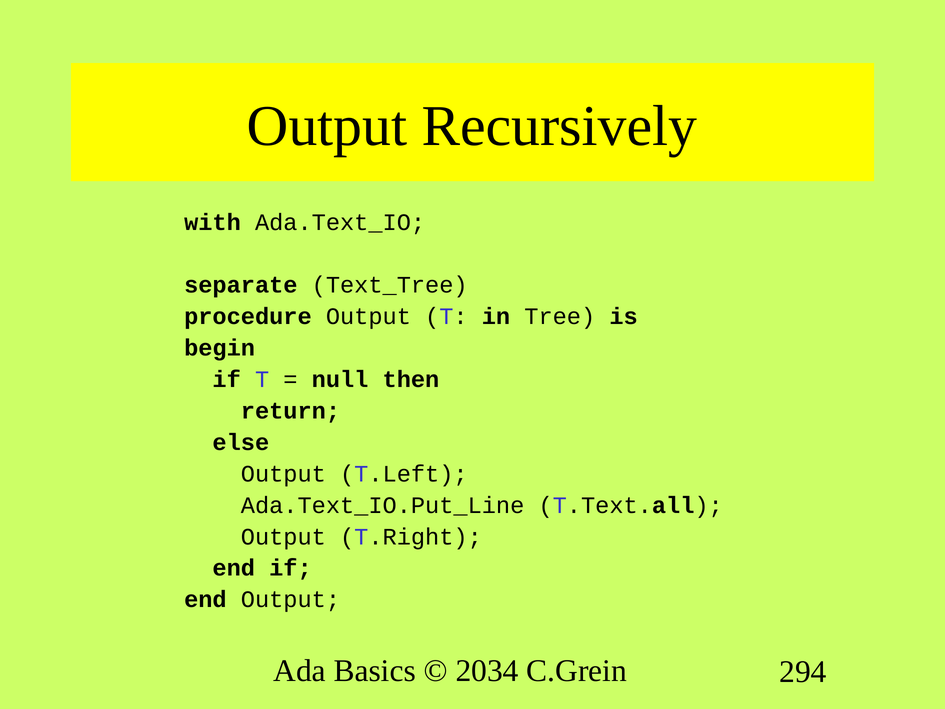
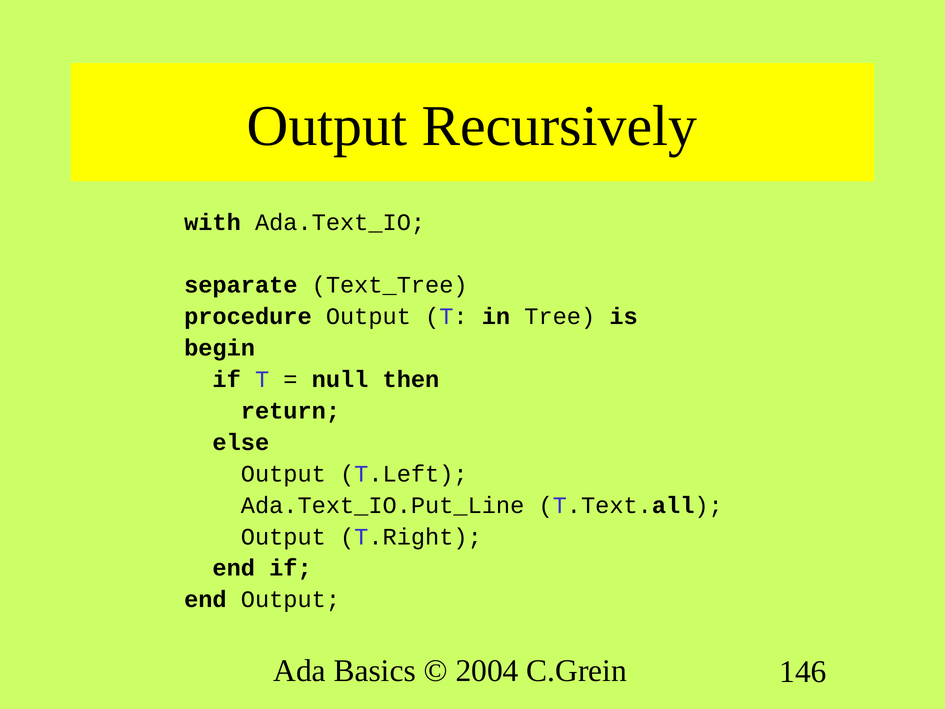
2034: 2034 -> 2004
294: 294 -> 146
